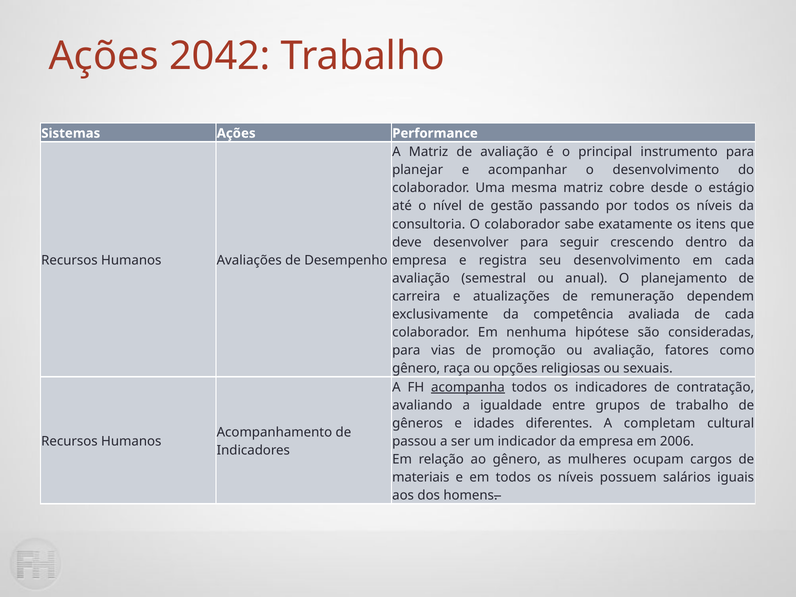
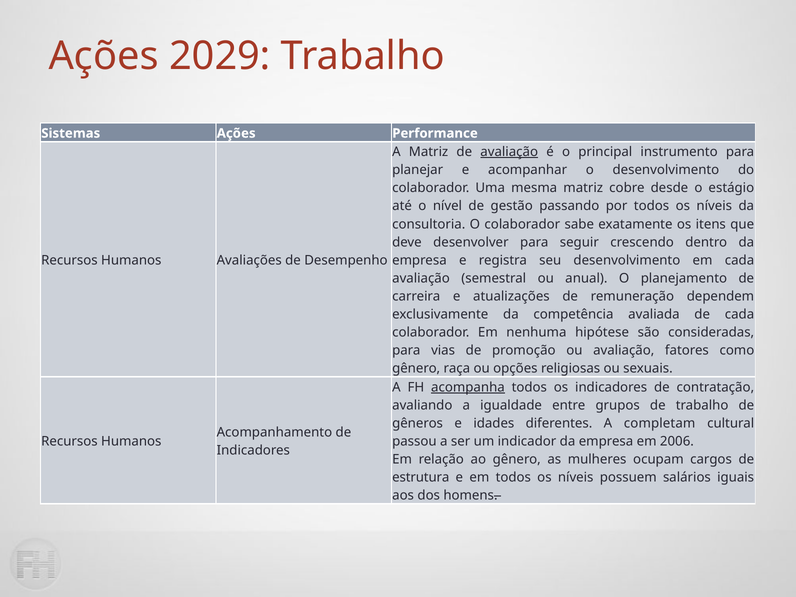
2042: 2042 -> 2029
avaliação at (509, 152) underline: none -> present
materiais: materiais -> estrutura
